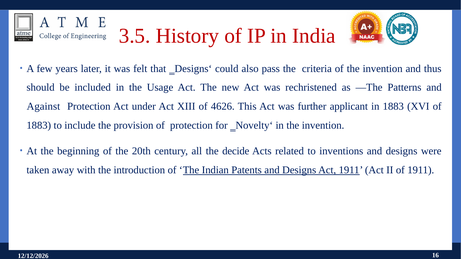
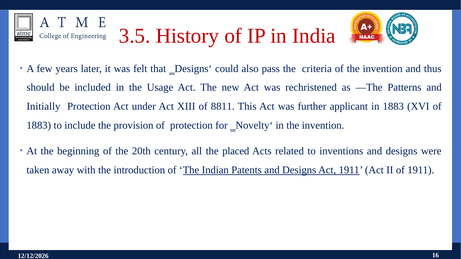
Against: Against -> Initially
4626: 4626 -> 8811
decide: decide -> placed
